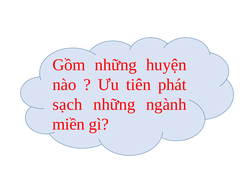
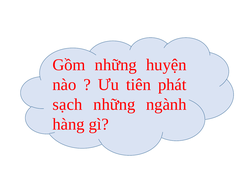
miền: miền -> hàng
